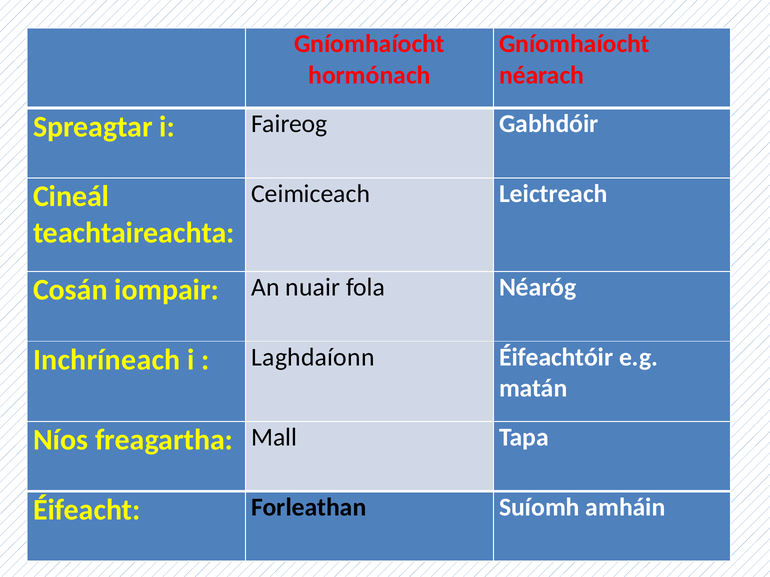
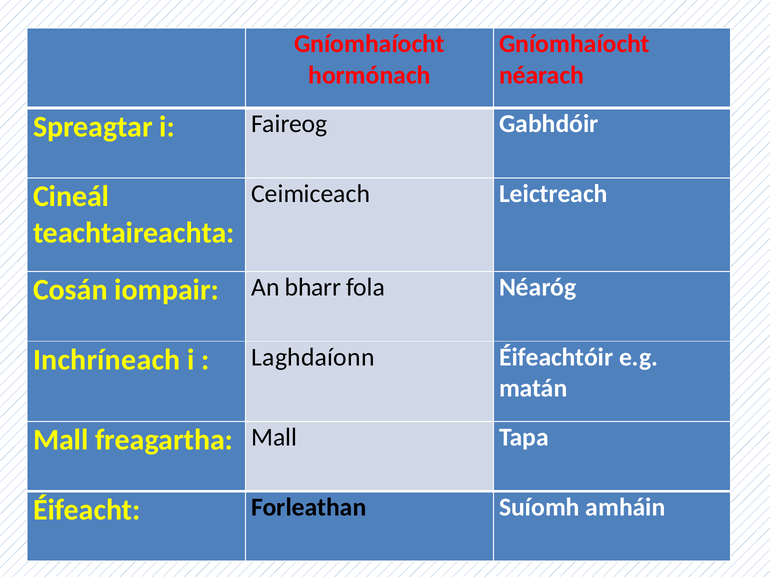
nuair: nuair -> bharr
Níos at (61, 440): Níos -> Mall
